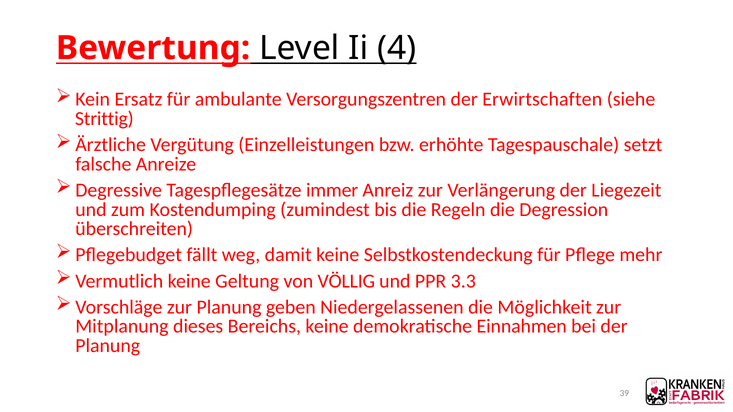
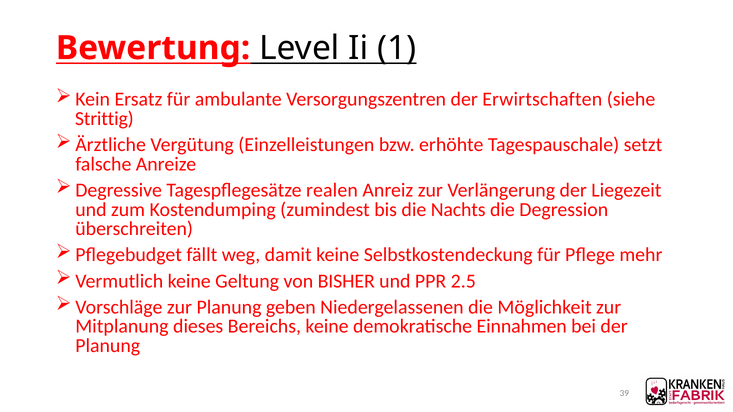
4: 4 -> 1
immer: immer -> realen
Regeln: Regeln -> Nachts
VÖLLIG: VÖLLIG -> BISHER
3.3: 3.3 -> 2.5
